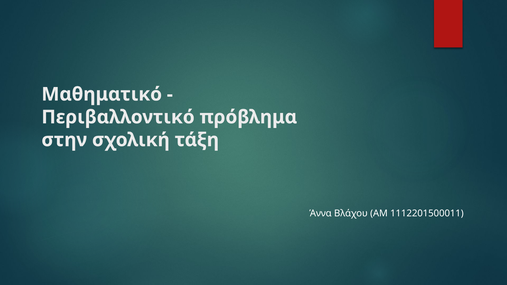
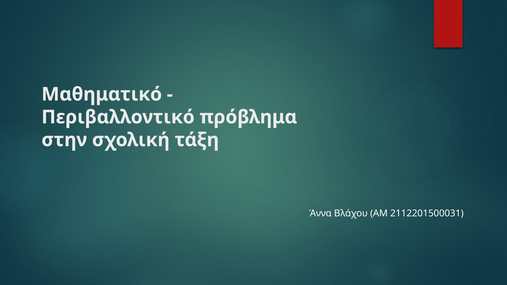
1112201500011: 1112201500011 -> 2112201500031
